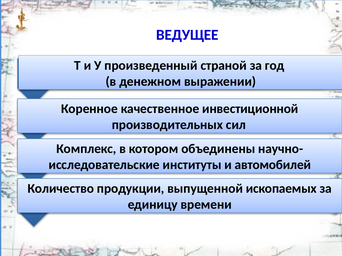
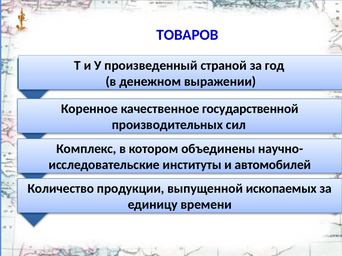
ВЕДУЩЕЕ: ВЕДУЩЕЕ -> ТОВАРОВ
инвестиционной: инвестиционной -> государственной
